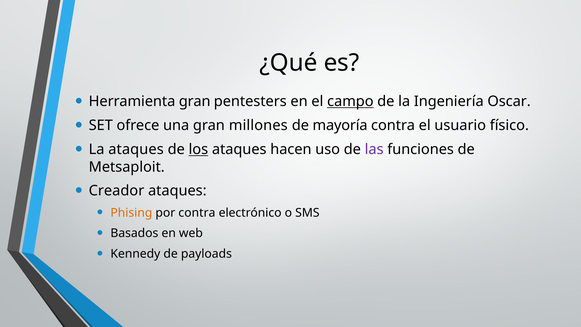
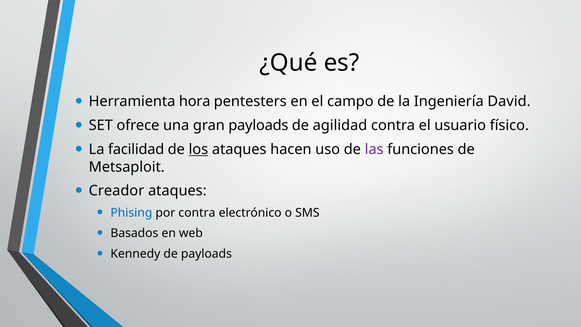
Herramienta gran: gran -> hora
campo underline: present -> none
Oscar: Oscar -> David
gran millones: millones -> payloads
mayoría: mayoría -> agilidad
La ataques: ataques -> facilidad
Phising colour: orange -> blue
